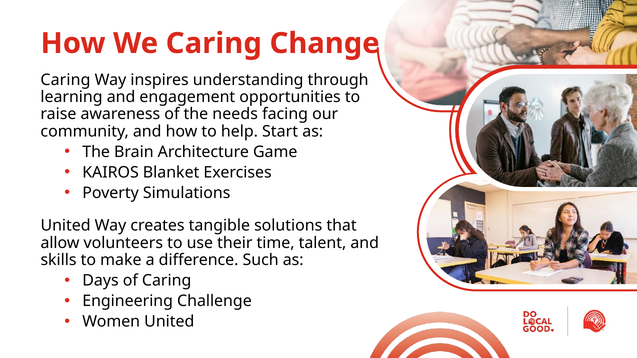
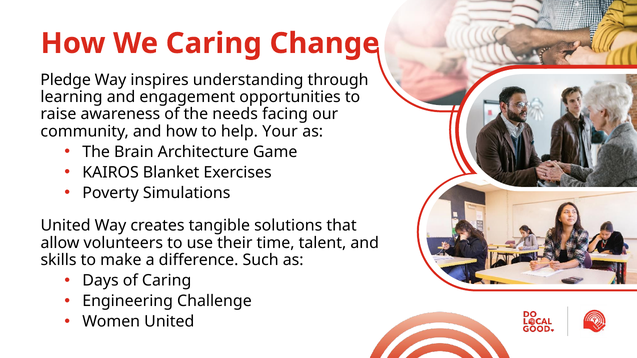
Caring at (65, 80): Caring -> Pledge
Start: Start -> Your
